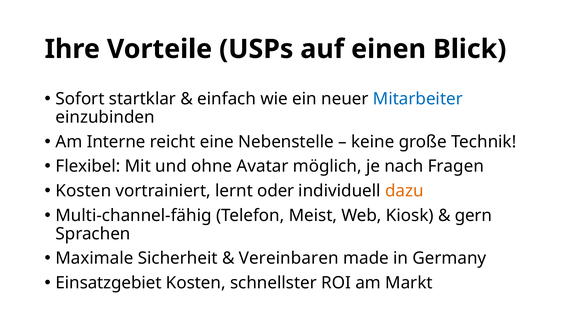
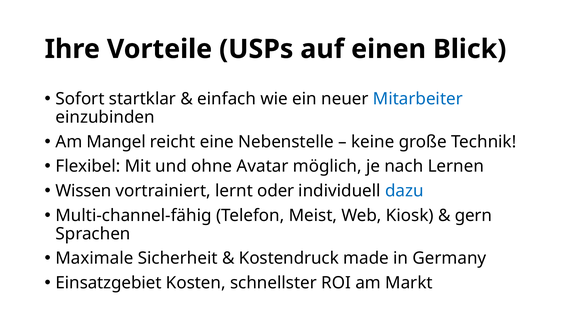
Interne: Interne -> Mangel
Fragen: Fragen -> Lernen
Kosten at (83, 191): Kosten -> Wissen
dazu colour: orange -> blue
Vereinbaren: Vereinbaren -> Kostendruck
